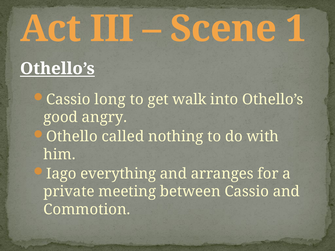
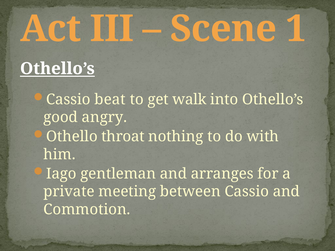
long: long -> beat
called: called -> throat
everything: everything -> gentleman
